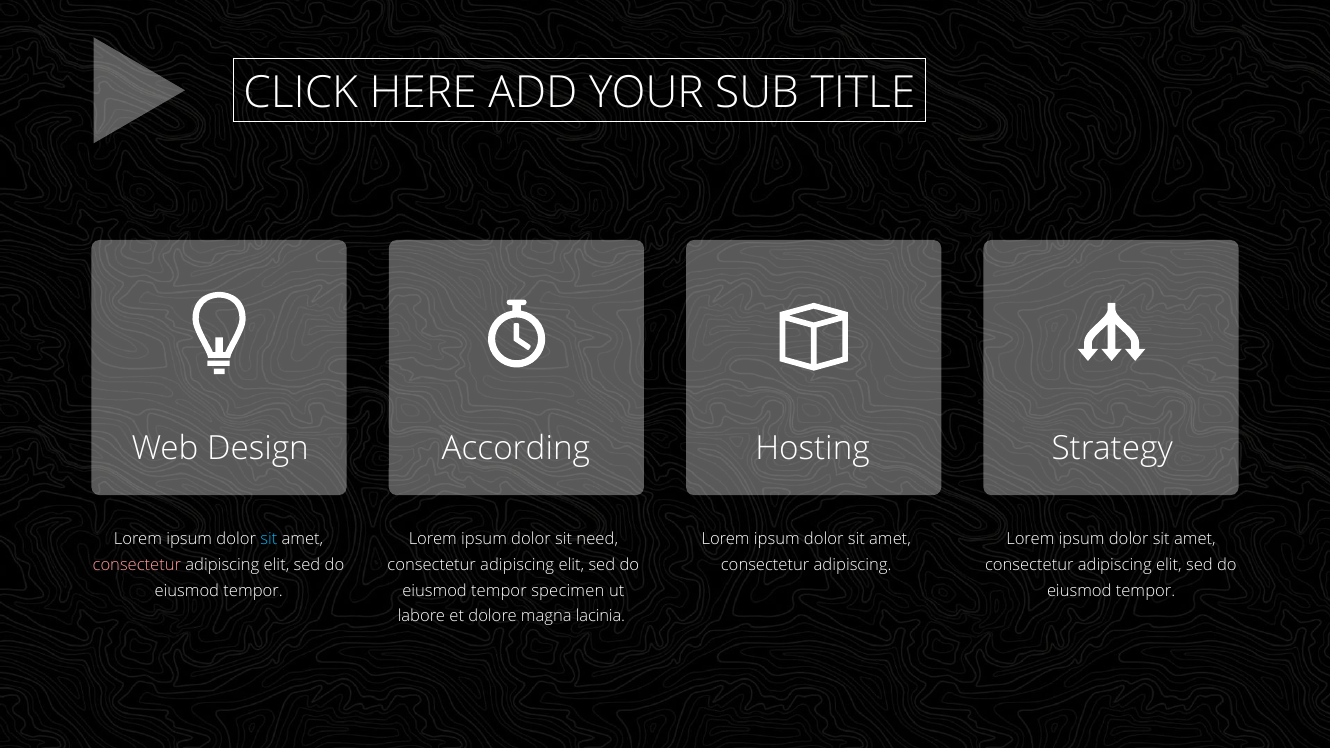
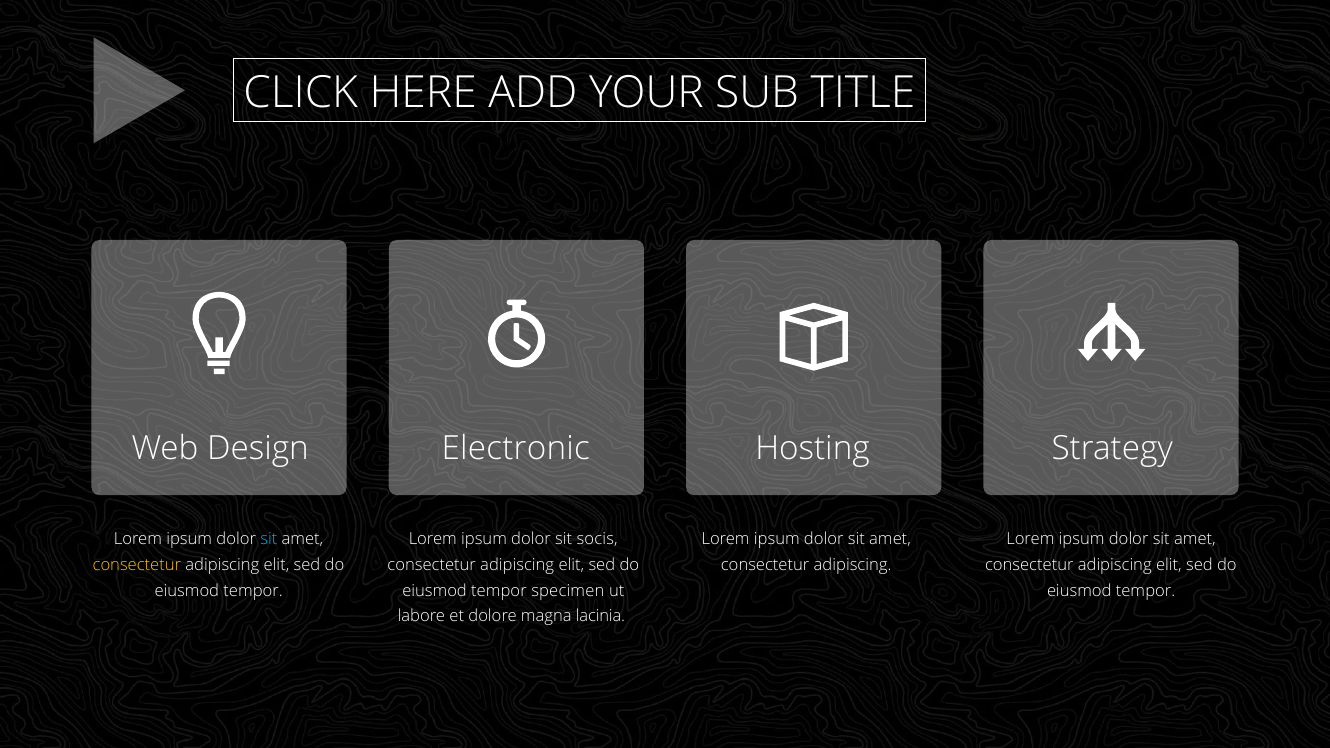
According: According -> Electronic
need: need -> socis
consectetur at (137, 565) colour: pink -> yellow
